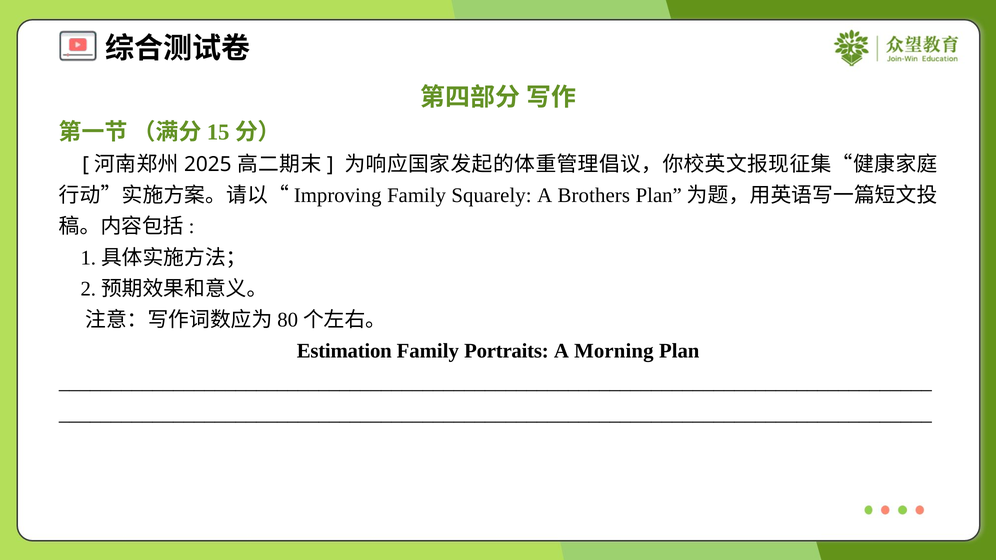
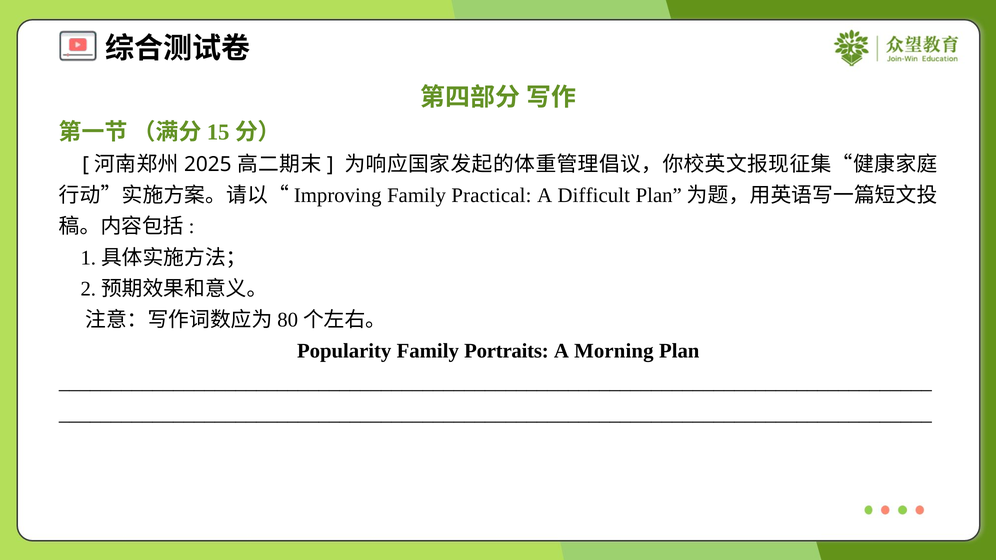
Squarely: Squarely -> Practical
Brothers: Brothers -> Difficult
Estimation: Estimation -> Popularity
